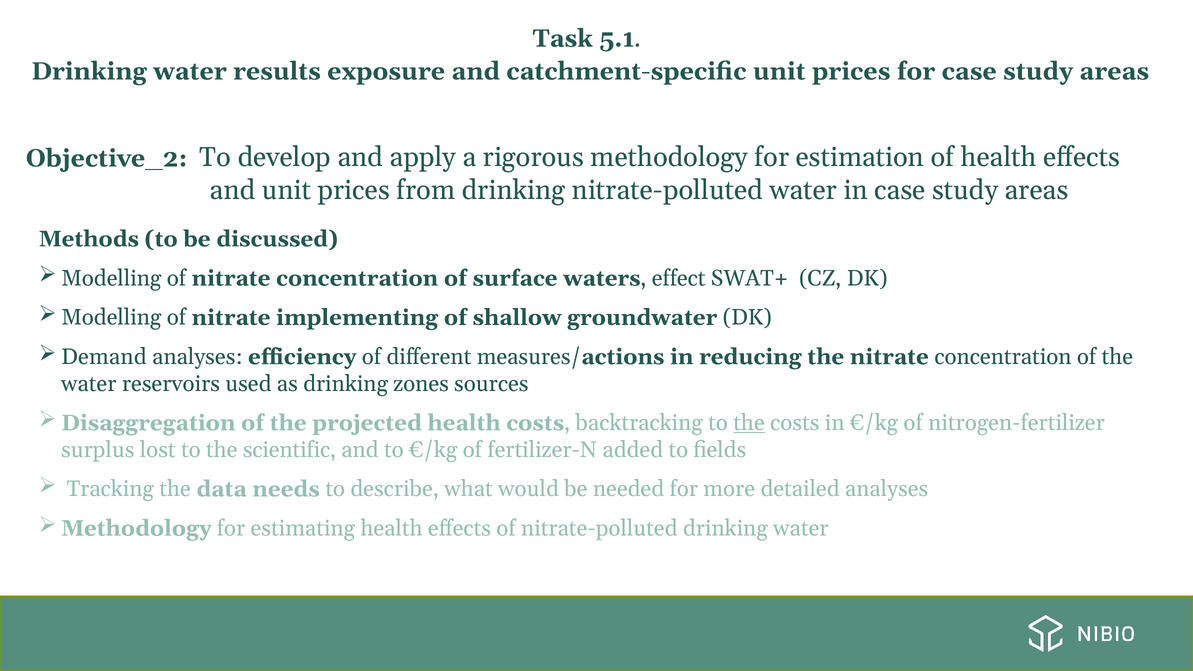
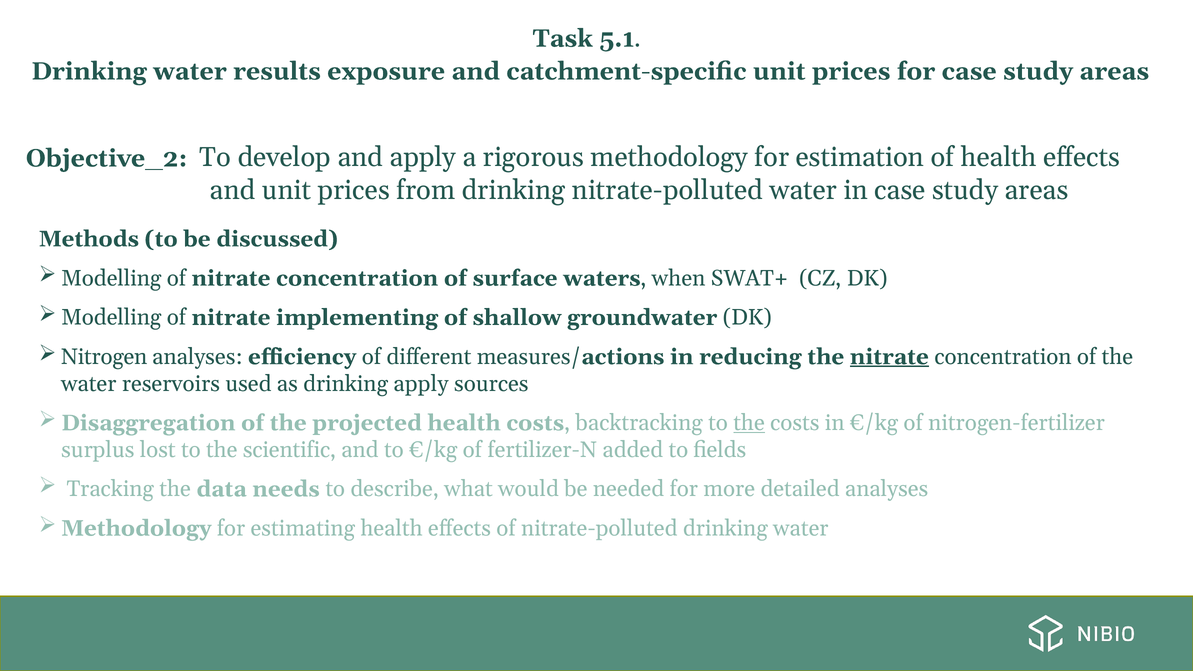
effect: effect -> when
Demand: Demand -> Nitrogen
nitrate at (889, 357) underline: none -> present
drinking zones: zones -> apply
